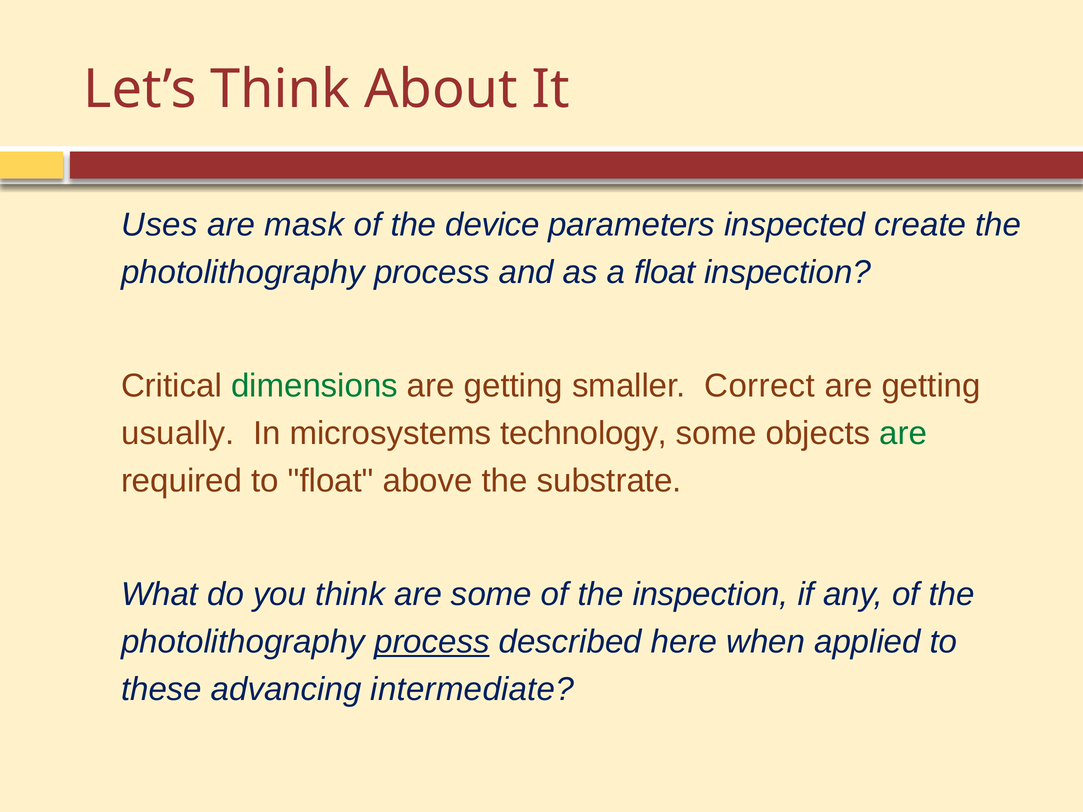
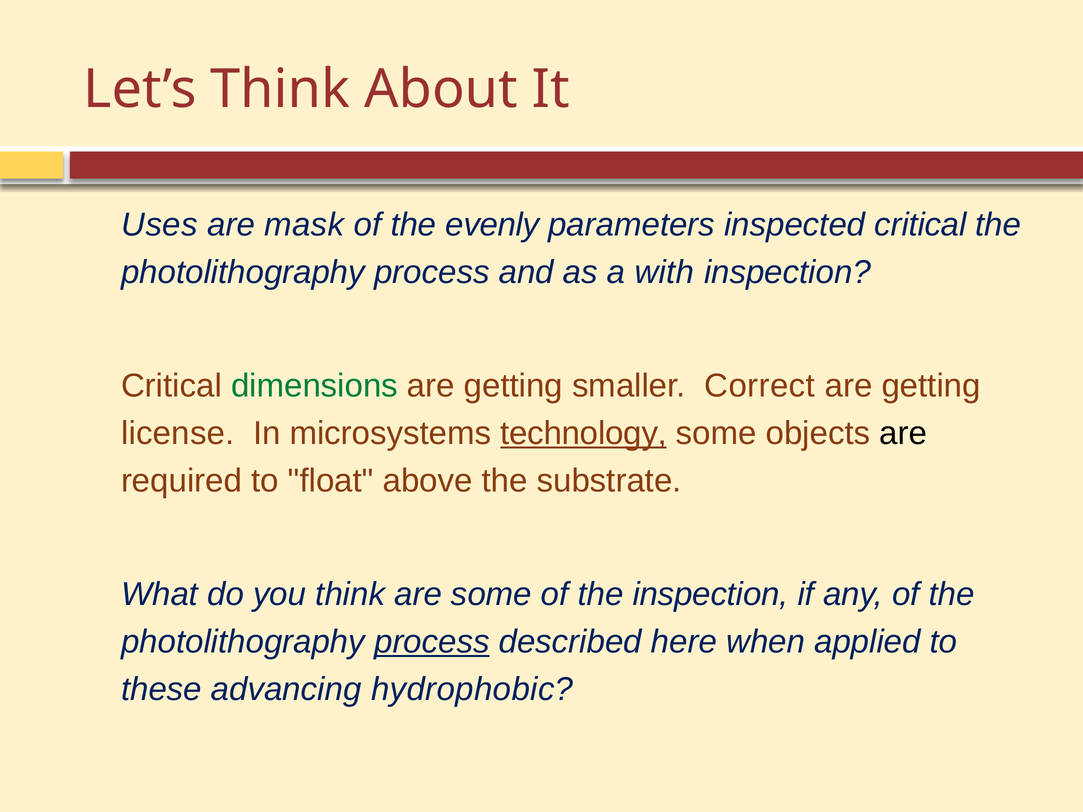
device: device -> evenly
inspected create: create -> critical
a float: float -> with
usually: usually -> license
technology underline: none -> present
are at (903, 434) colour: green -> black
intermediate: intermediate -> hydrophobic
